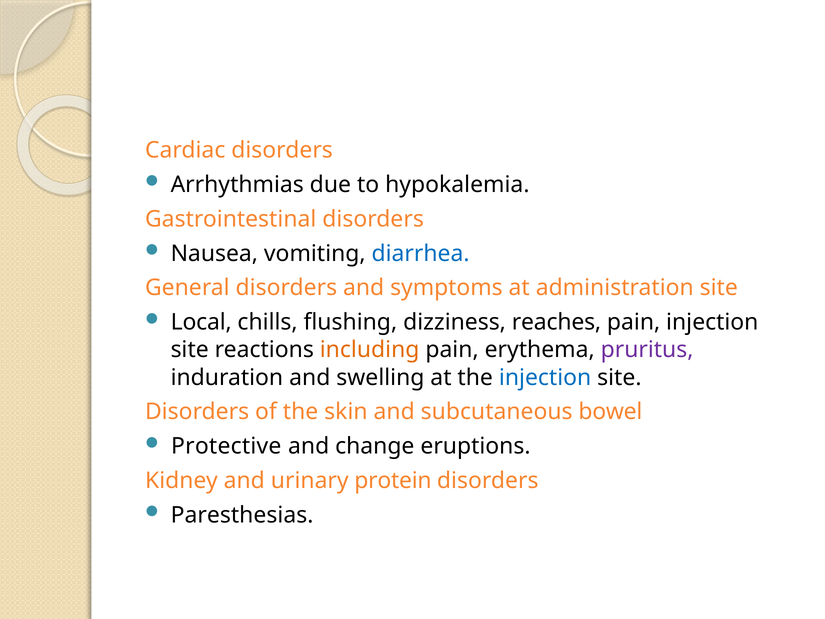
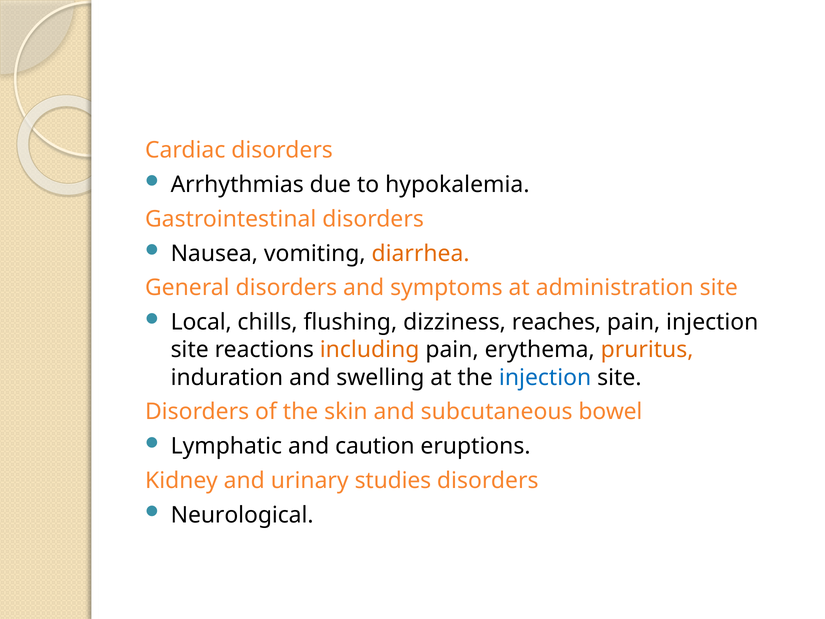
diarrhea colour: blue -> orange
pruritus colour: purple -> orange
Protective: Protective -> Lymphatic
change: change -> caution
protein: protein -> studies
Paresthesias: Paresthesias -> Neurological
